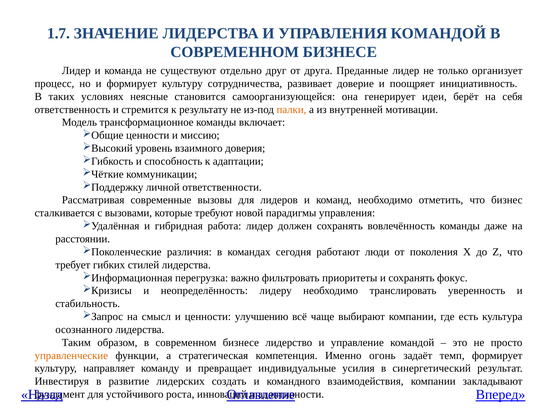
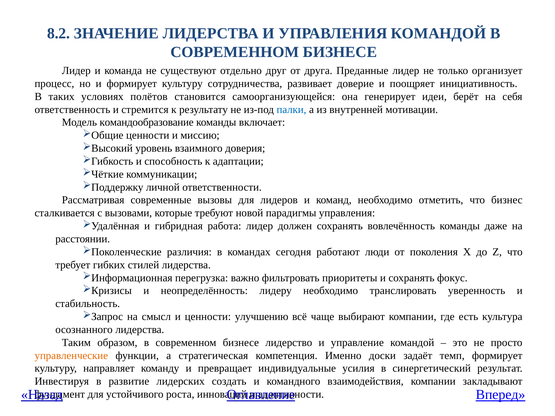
1.7: 1.7 -> 8.2
неясные: неясные -> полётов
палки colour: orange -> blue
трансформационное: трансформационное -> командообразование
огонь: огонь -> доски
